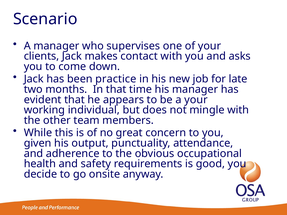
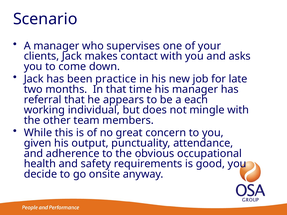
evident: evident -> referral
a your: your -> each
